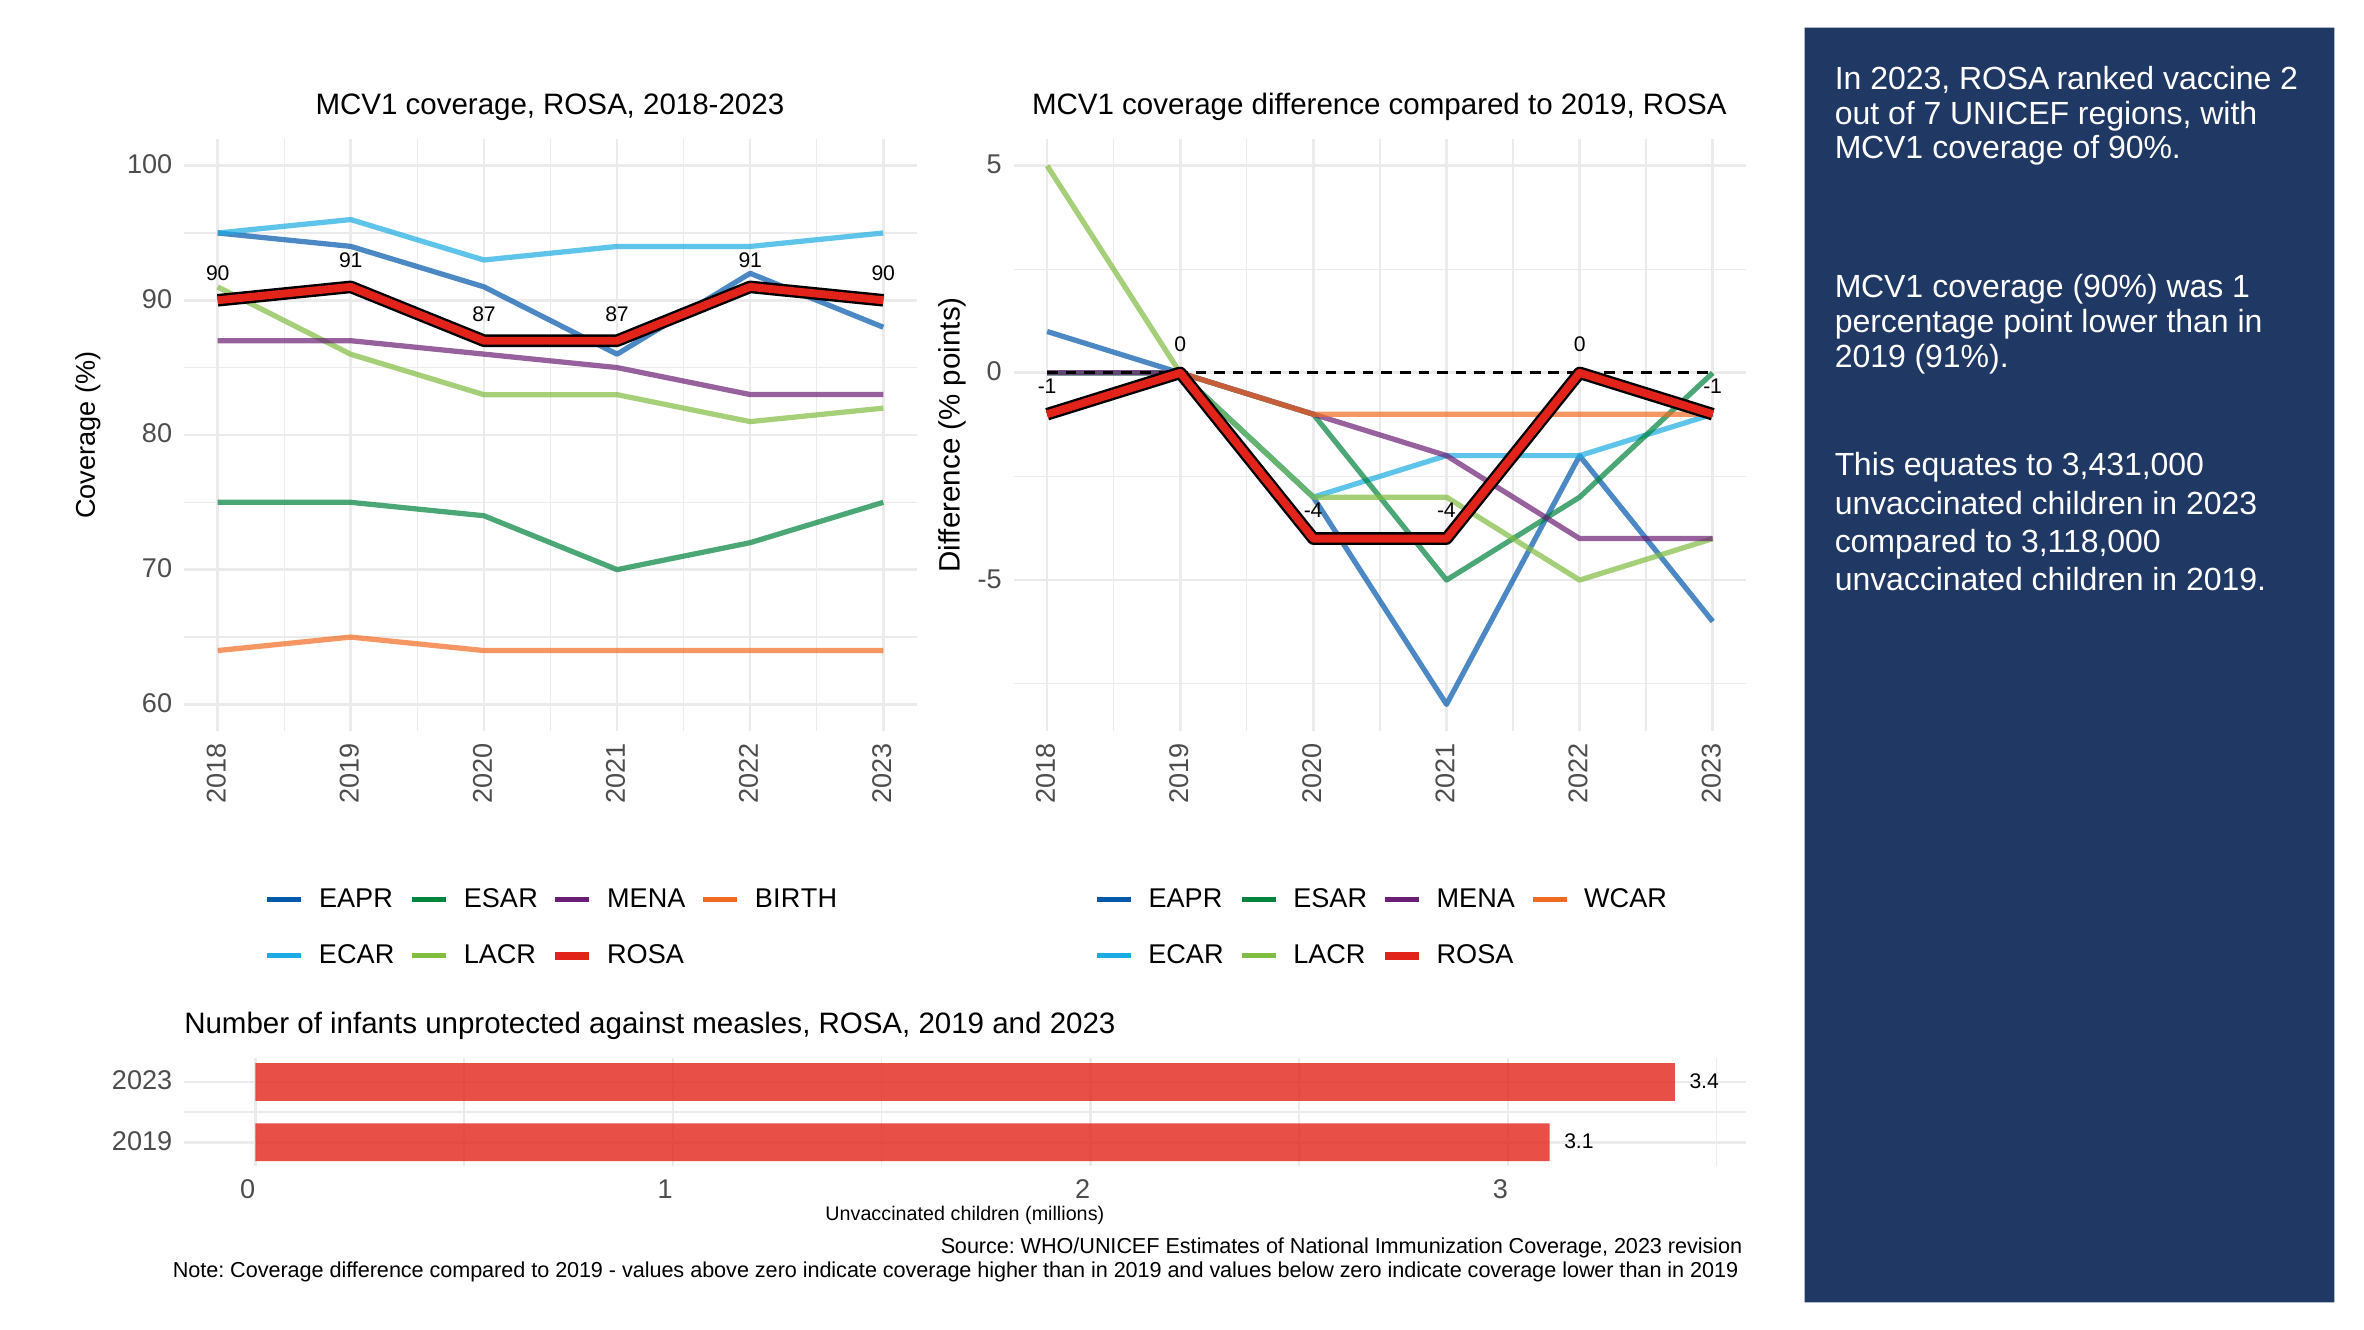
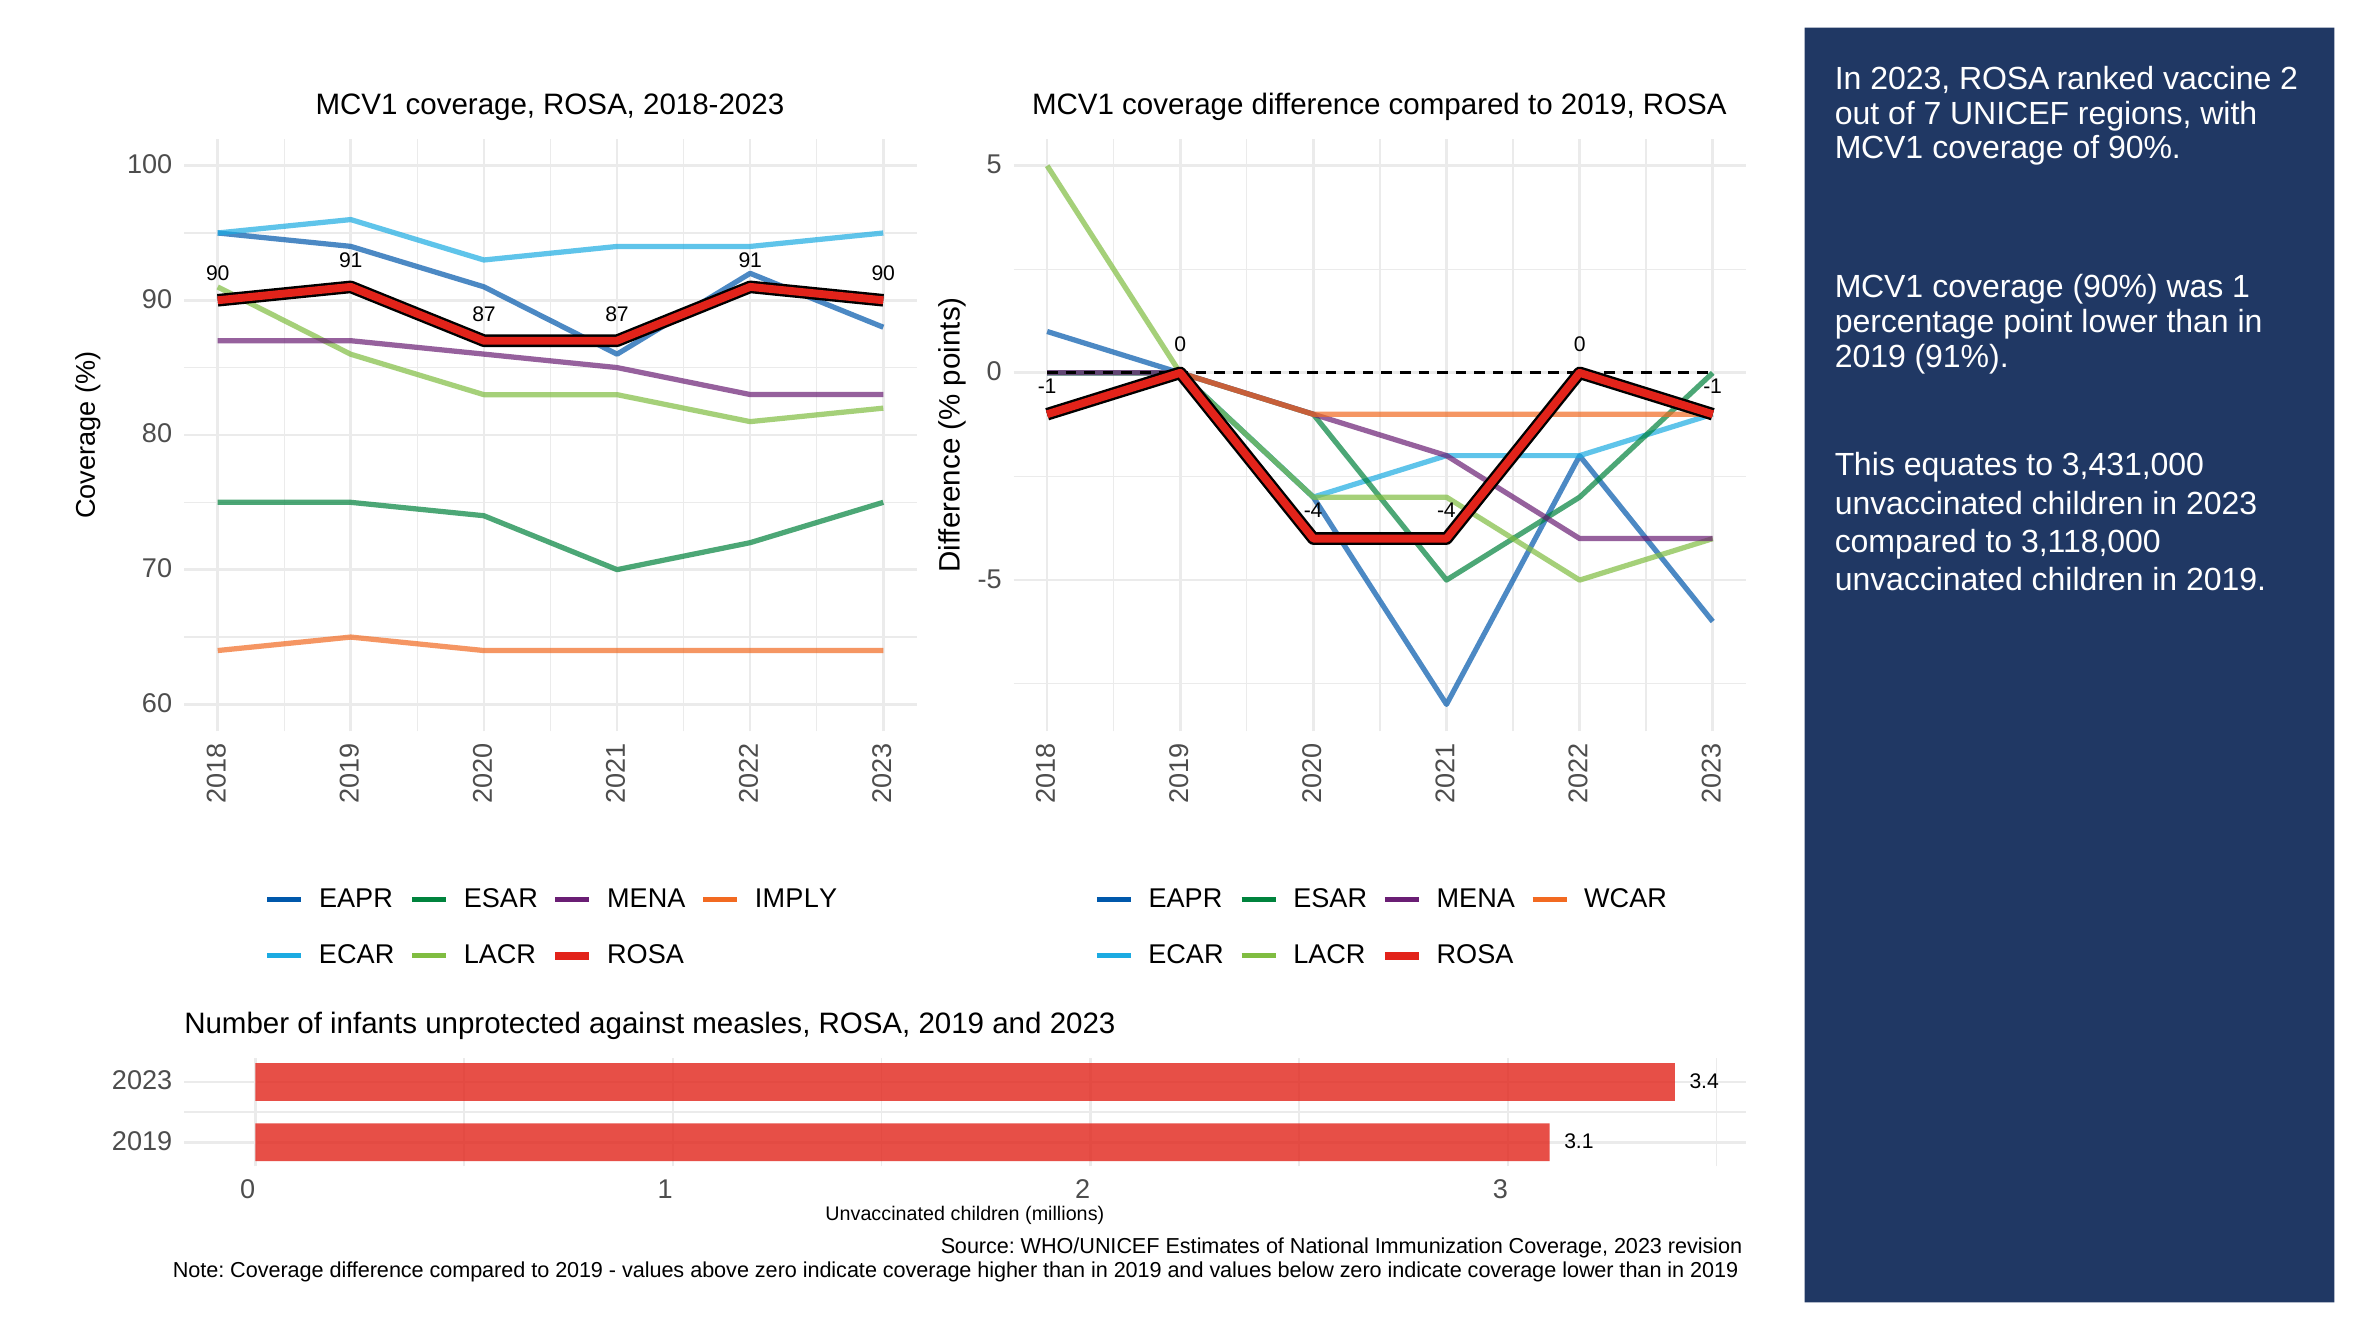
BIRTH: BIRTH -> IMPLY
